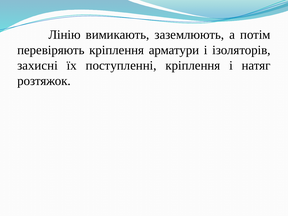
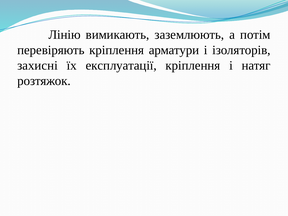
поступленні: поступленні -> експлуатації
